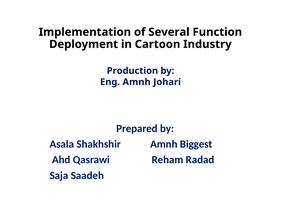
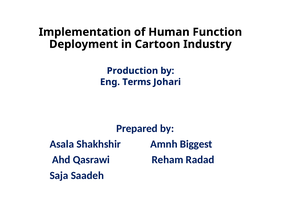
Several: Several -> Human
Eng Amnh: Amnh -> Terms
